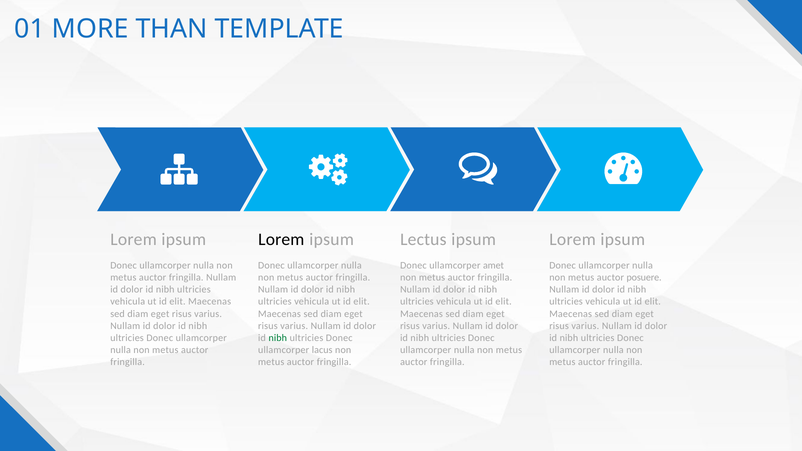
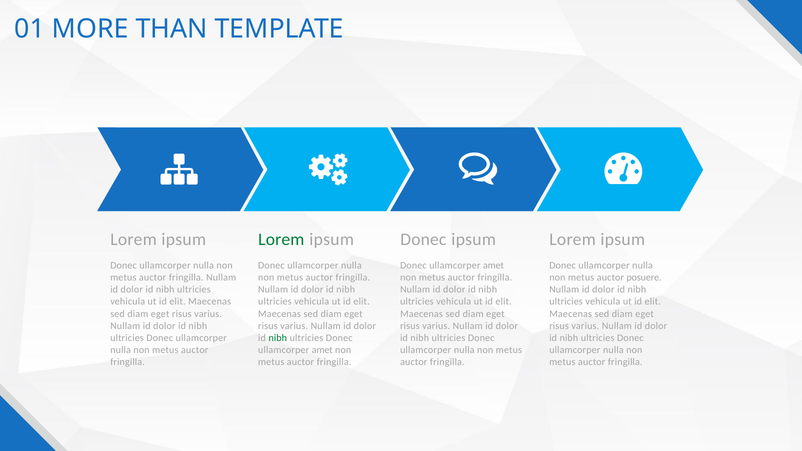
Lorem at (281, 239) colour: black -> green
Lectus at (423, 239): Lectus -> Donec
lacus at (322, 350): lacus -> amet
